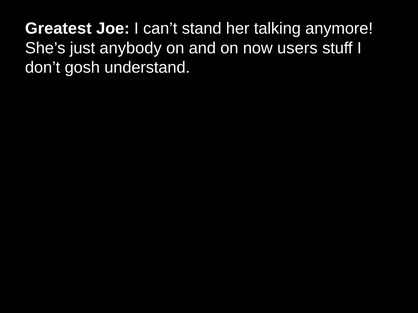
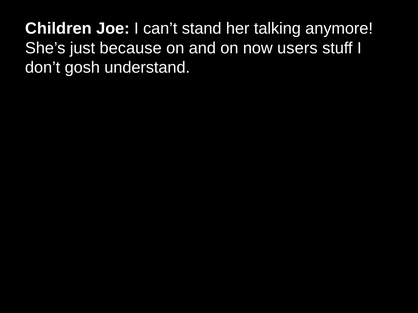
Greatest: Greatest -> Children
anybody: anybody -> because
